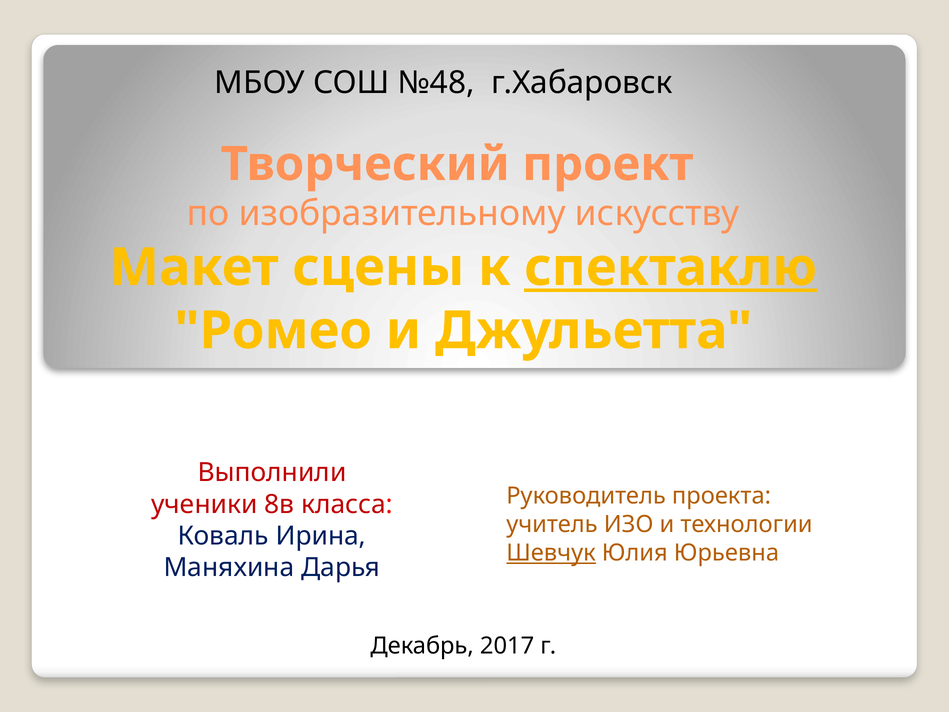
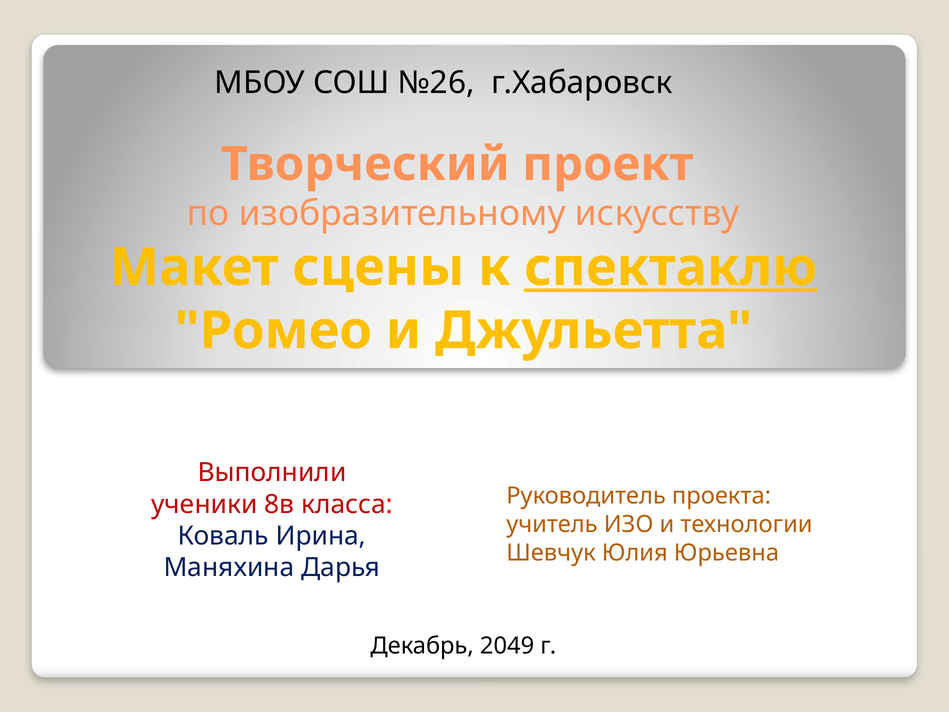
№48: №48 -> №26
Шевчук underline: present -> none
2017: 2017 -> 2049
